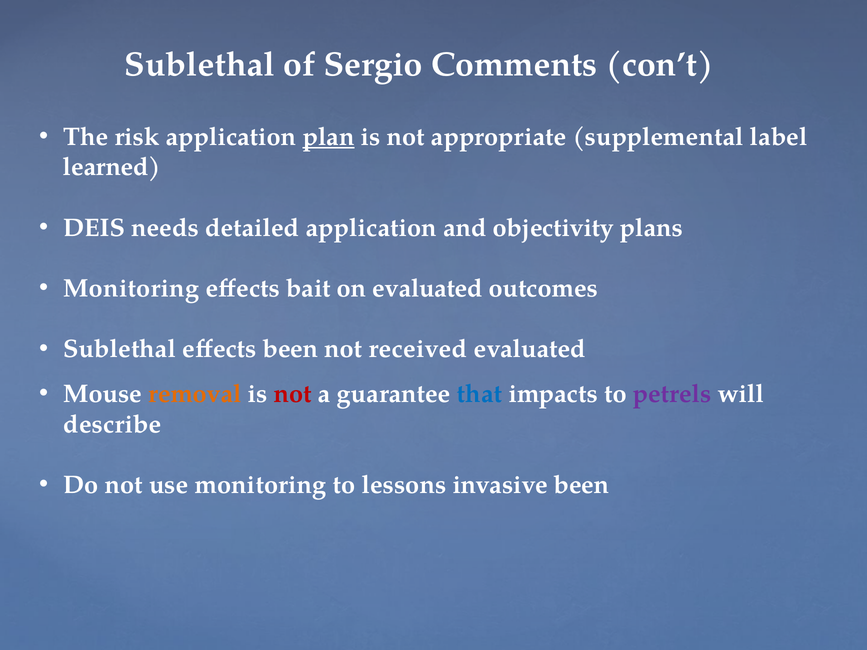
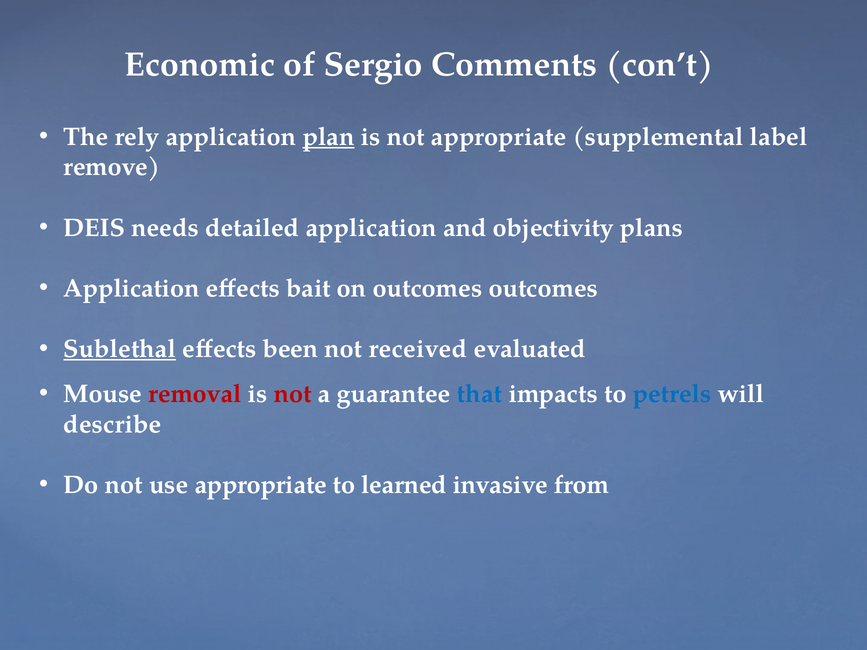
Sublethal at (200, 65): Sublethal -> Economic
risk: risk -> rely
learned: learned -> remove
Monitoring at (131, 289): Monitoring -> Application
on evaluated: evaluated -> outcomes
Sublethal at (120, 349) underline: none -> present
removal colour: orange -> red
petrels colour: purple -> blue
use monitoring: monitoring -> appropriate
lessons: lessons -> learned
invasive been: been -> from
